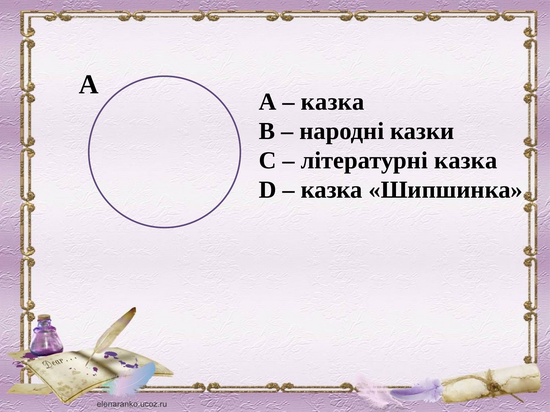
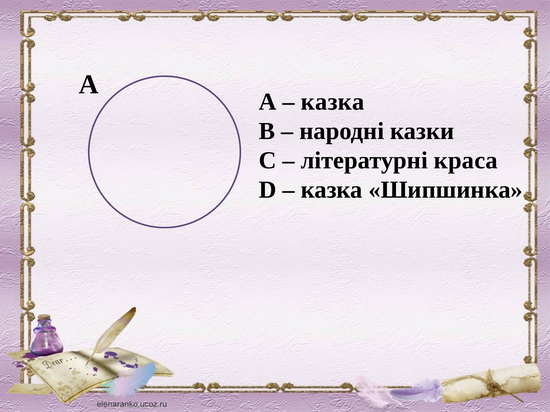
літературні казка: казка -> краса
